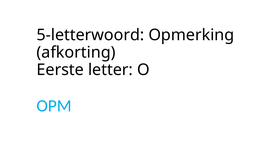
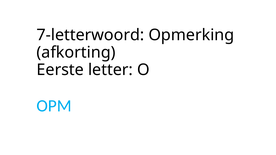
5-letterwoord: 5-letterwoord -> 7-letterwoord
